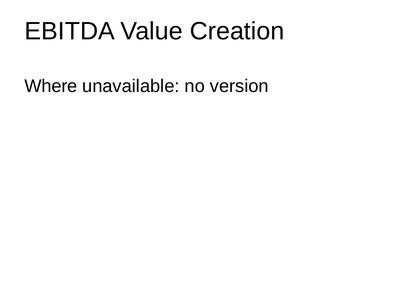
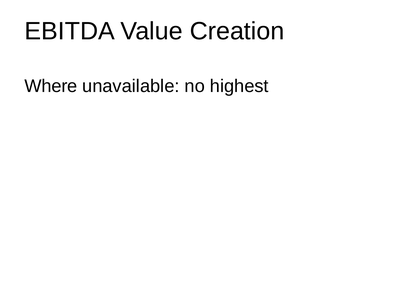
version: version -> highest
